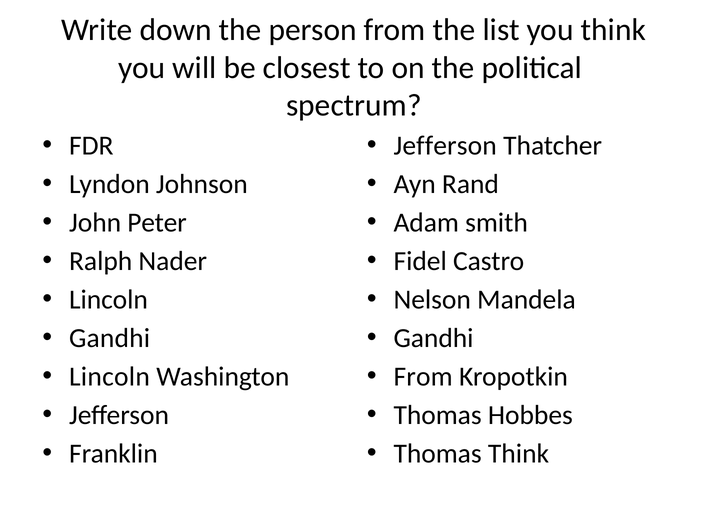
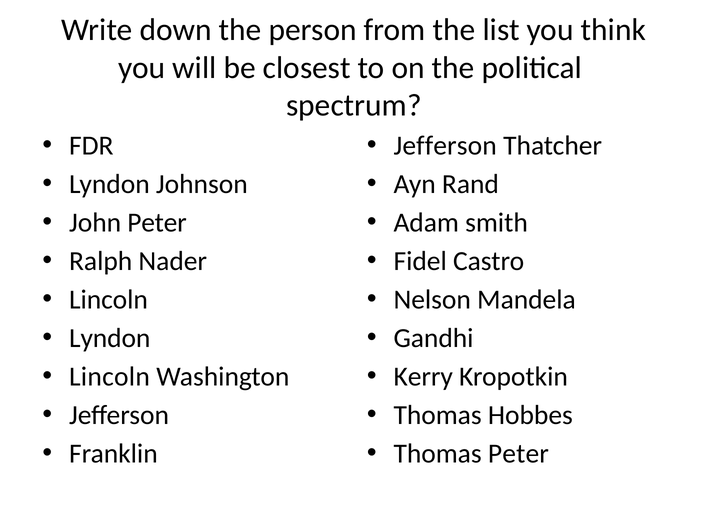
Gandhi at (110, 338): Gandhi -> Lyndon
From at (423, 377): From -> Kerry
Thomas Think: Think -> Peter
